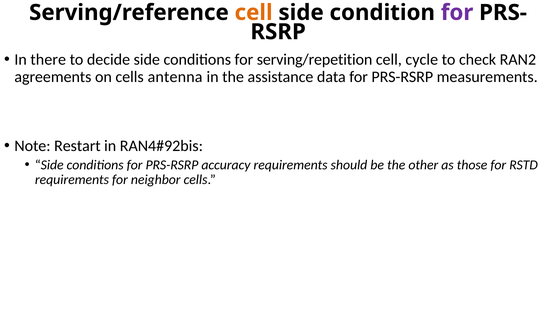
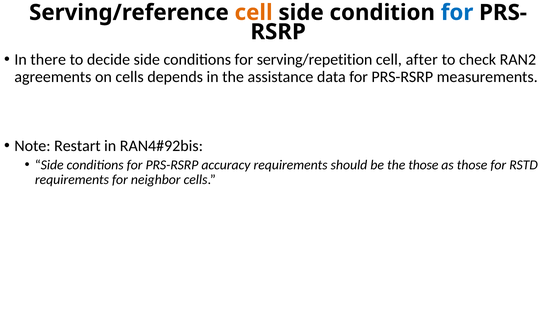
for at (457, 13) colour: purple -> blue
cycle: cycle -> after
antenna: antenna -> depends
the other: other -> those
